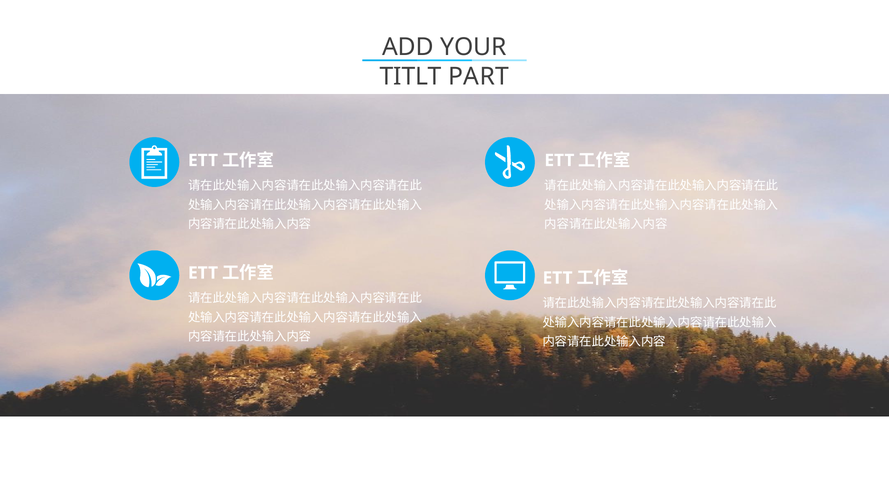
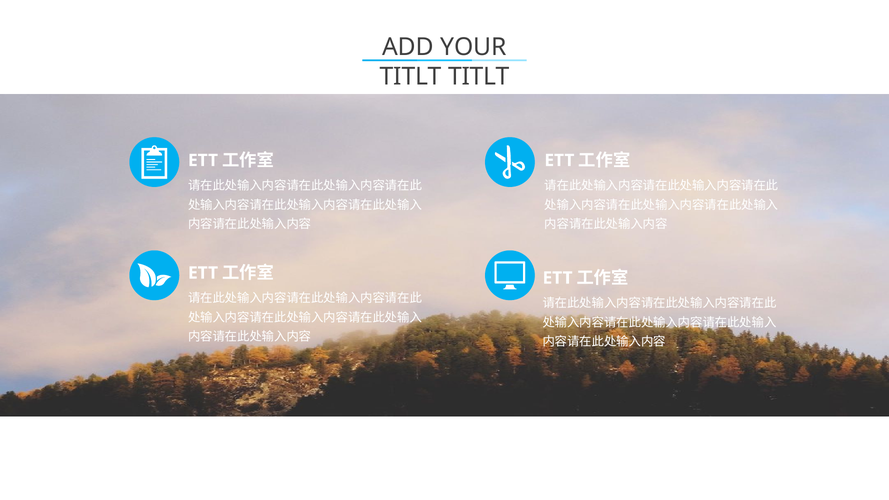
TITLT PART: PART -> TITLT
